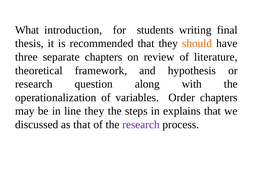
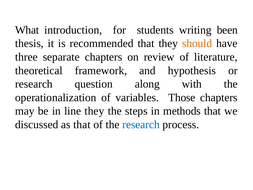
final: final -> been
Order: Order -> Those
explains: explains -> methods
research at (141, 124) colour: purple -> blue
